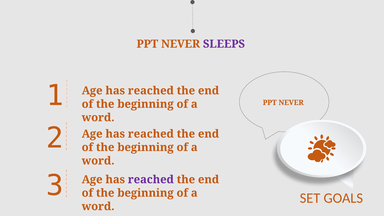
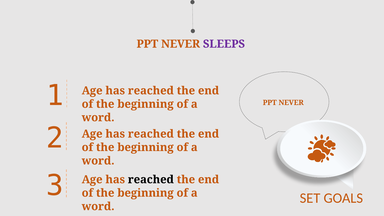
reached at (151, 180) colour: purple -> black
